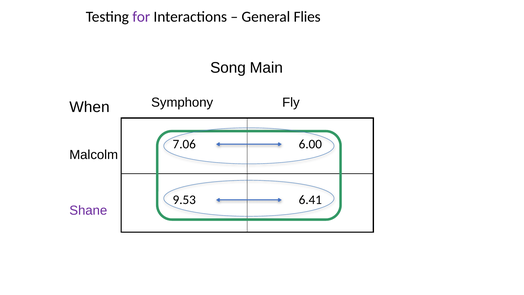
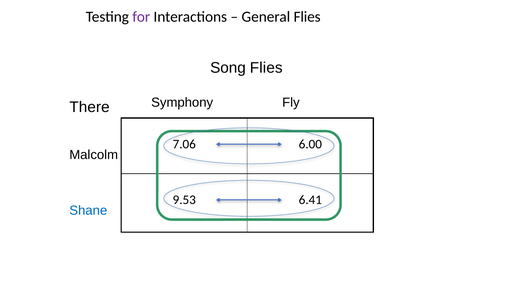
Song Main: Main -> Flies
When: When -> There
Shane colour: purple -> blue
